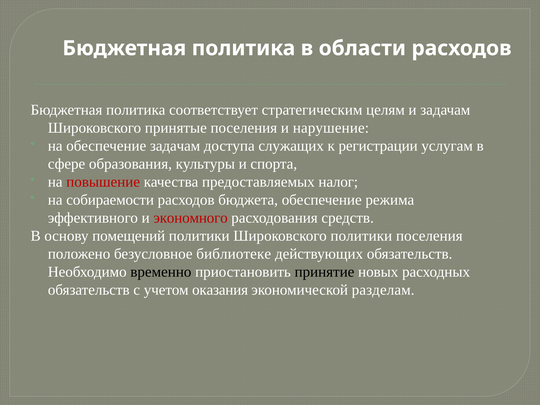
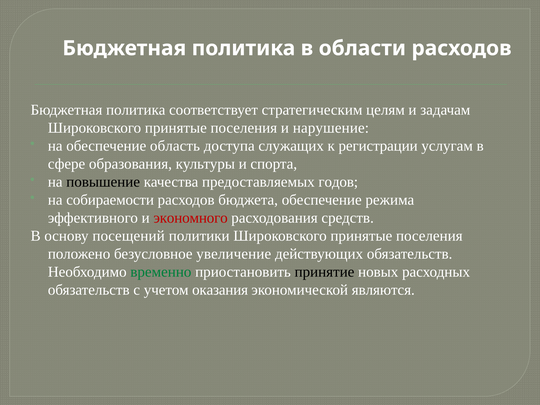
обеспечение задачам: задачам -> область
повышение colour: red -> black
налог: налог -> годов
помещений: помещений -> посещений
политики Широковского политики: политики -> принятые
библиотеке: библиотеке -> увеличение
временно colour: black -> green
разделам: разделам -> являются
